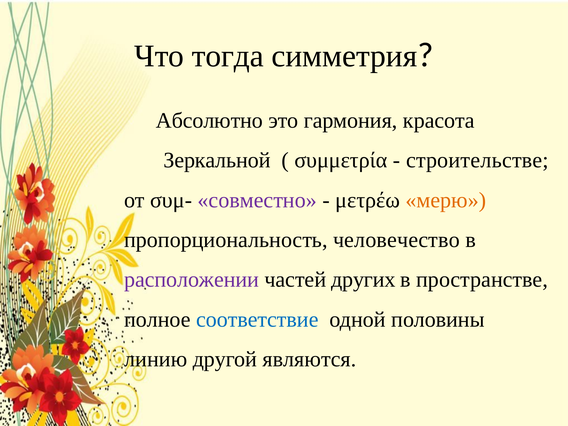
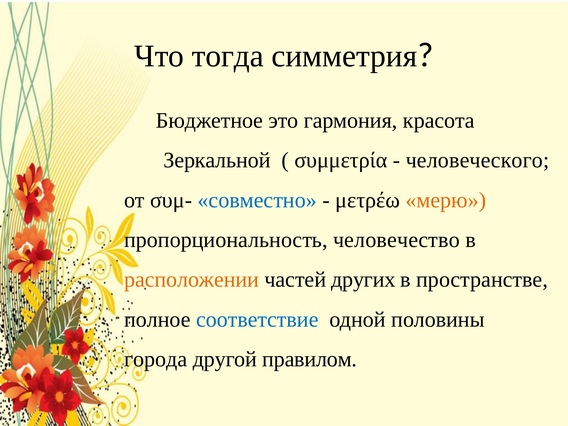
Абсолютно: Абсолютно -> Бюджетное
строительстве: строительстве -> человеческого
совместно colour: purple -> blue
расположении colour: purple -> orange
линию: линию -> города
являются: являются -> правилом
